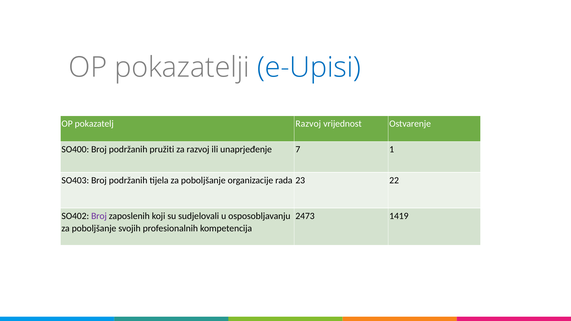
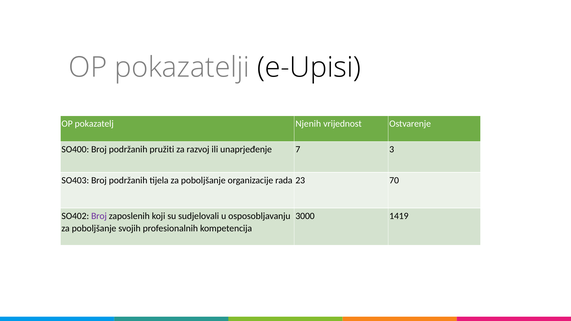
e-Upisi colour: blue -> black
pokazatelj Razvoj: Razvoj -> Njenih
1: 1 -> 3
22: 22 -> 70
2473: 2473 -> 3000
